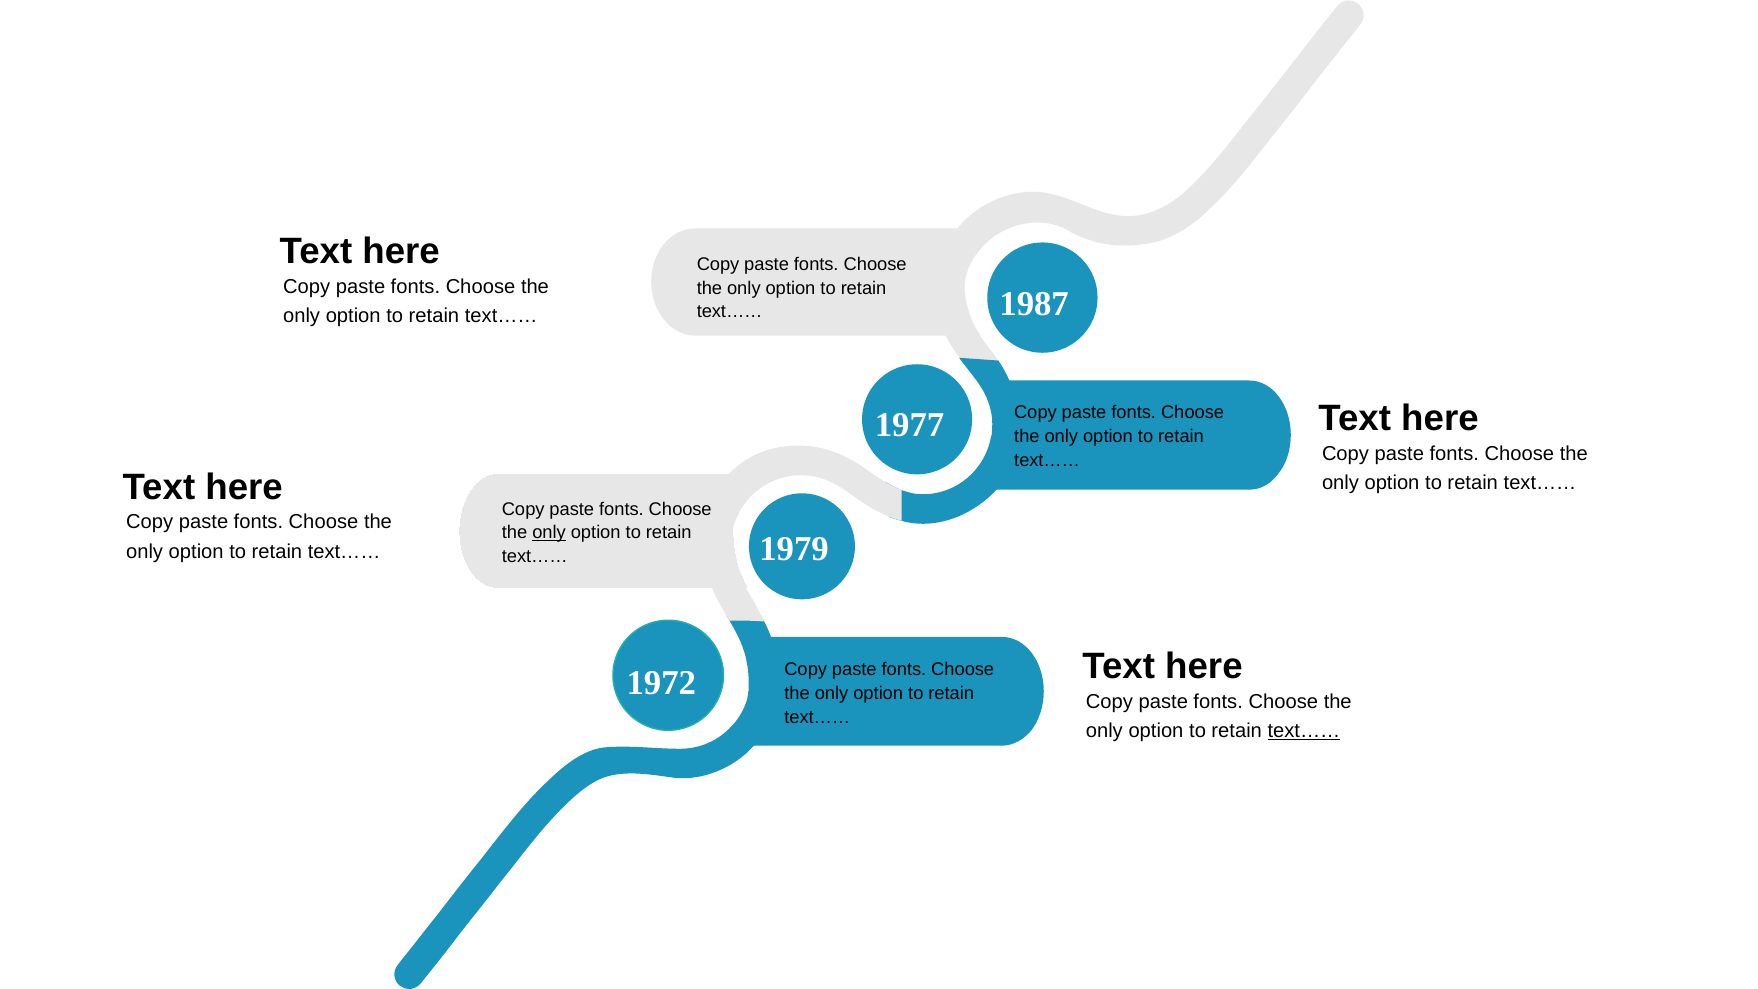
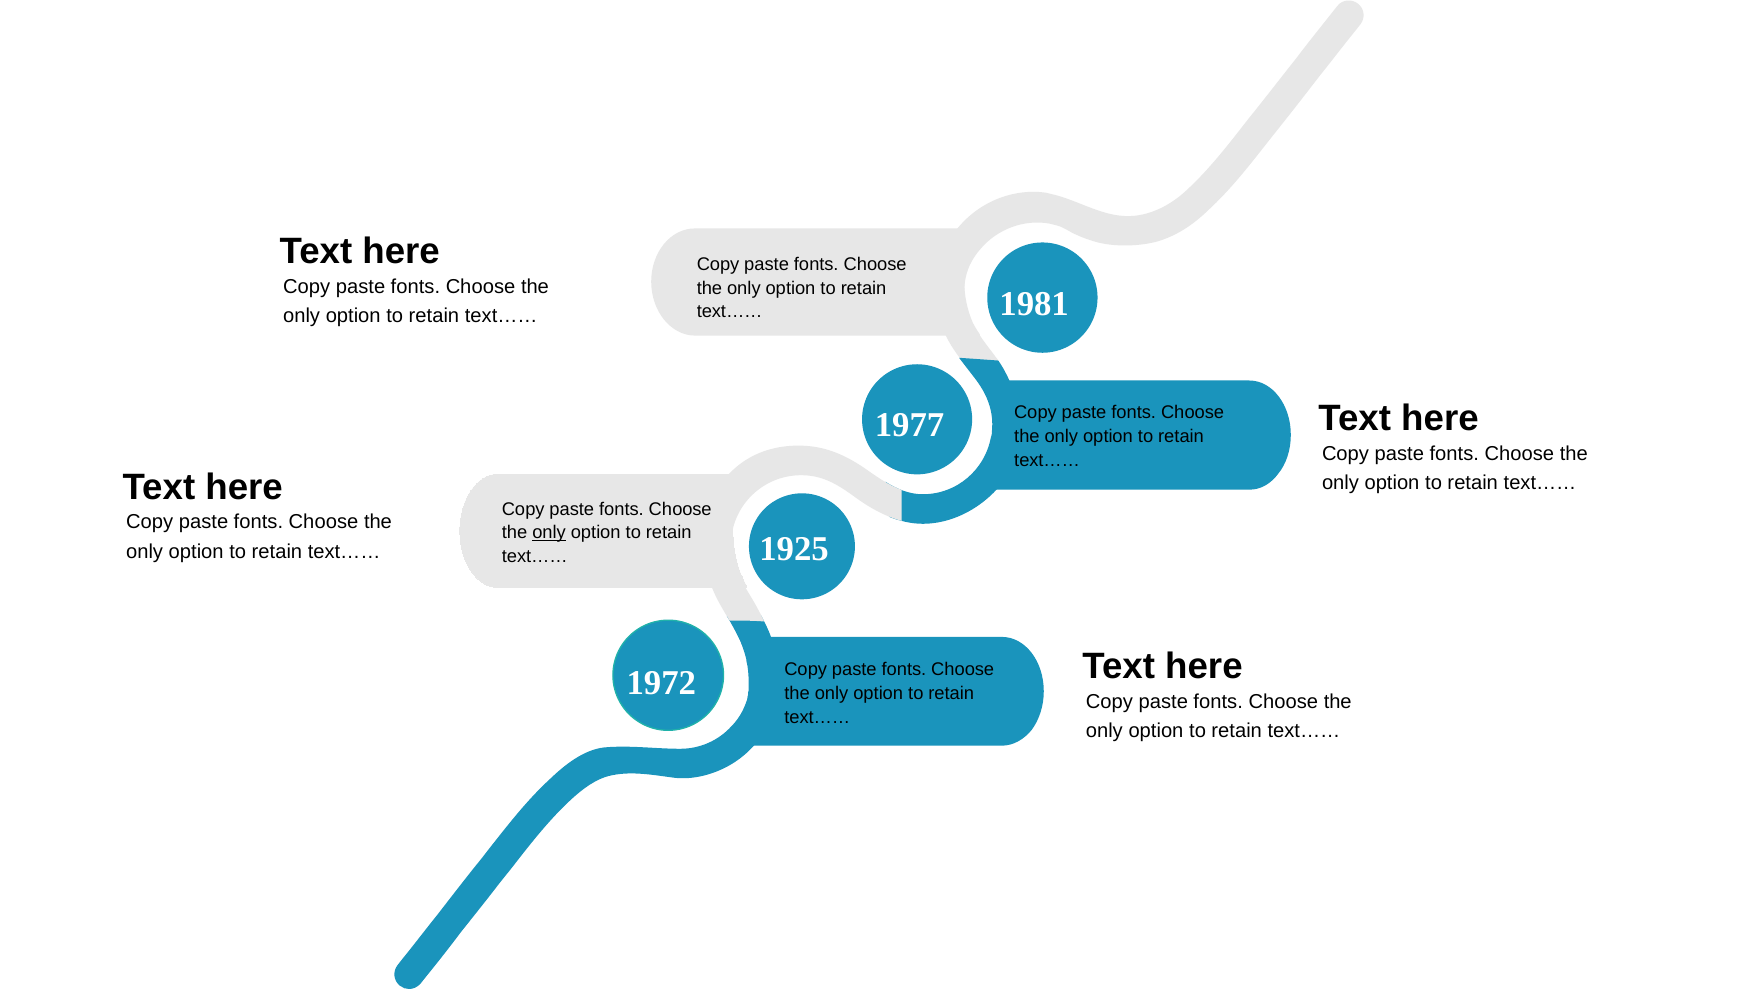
1987: 1987 -> 1981
1979: 1979 -> 1925
text…… at (1304, 730) underline: present -> none
